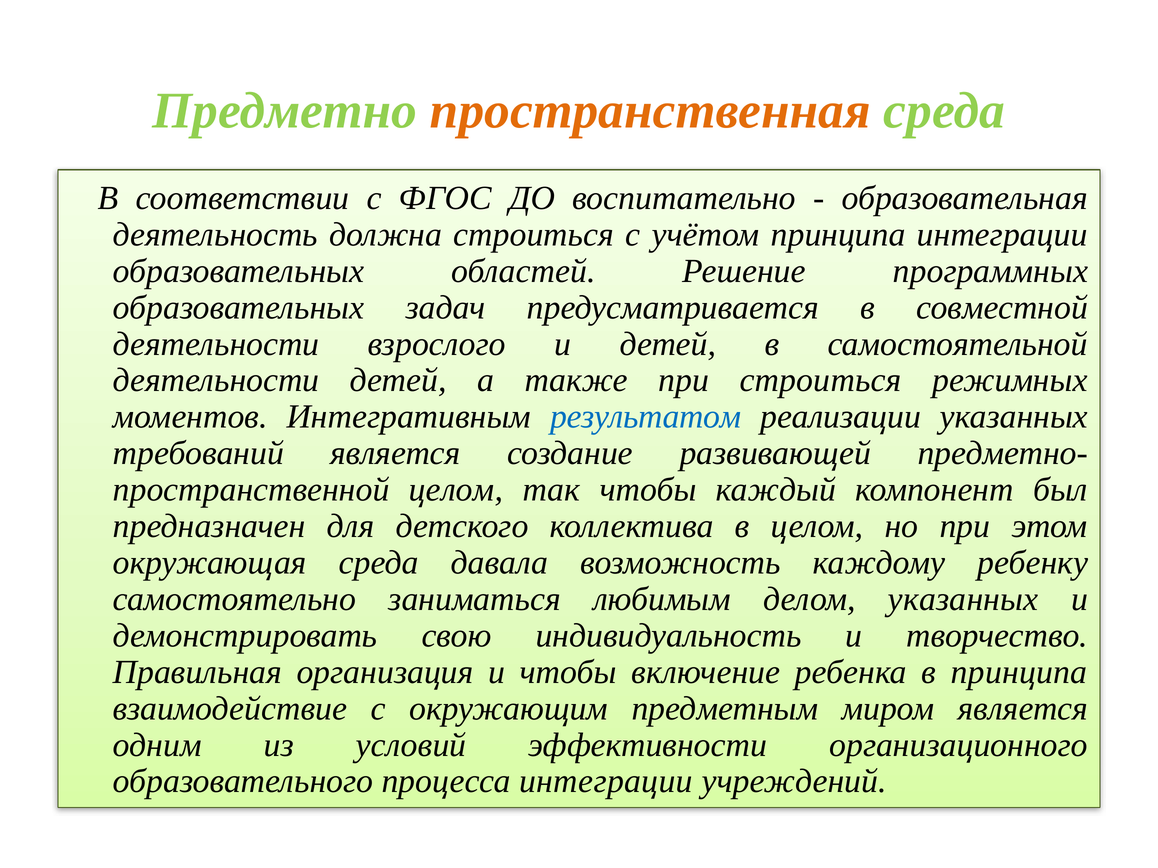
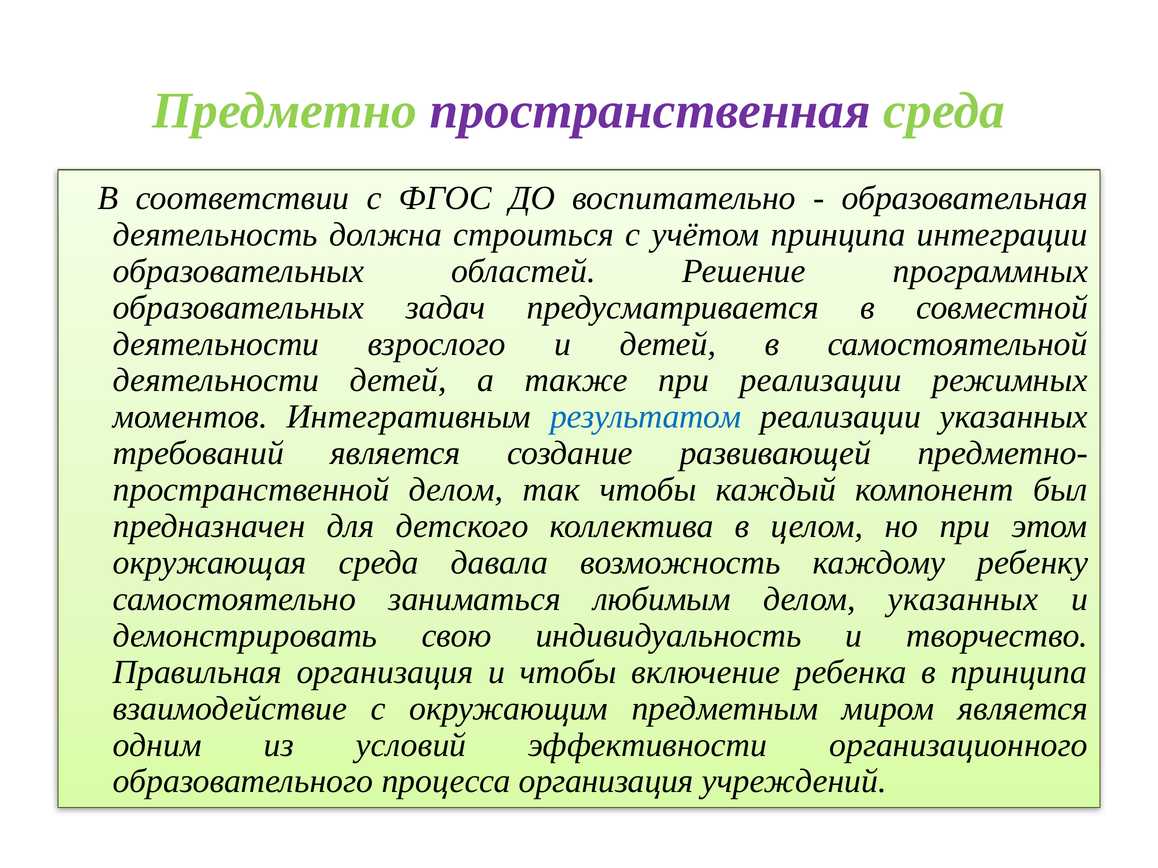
пространственная colour: orange -> purple
при строиться: строиться -> реализации
целом at (456, 490): целом -> делом
процесса интеграции: интеграции -> организация
